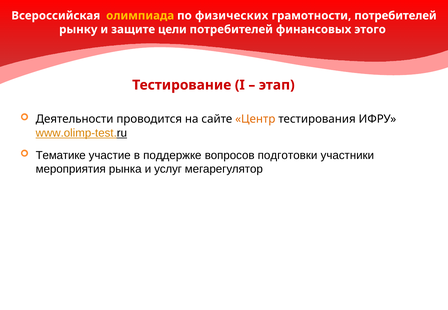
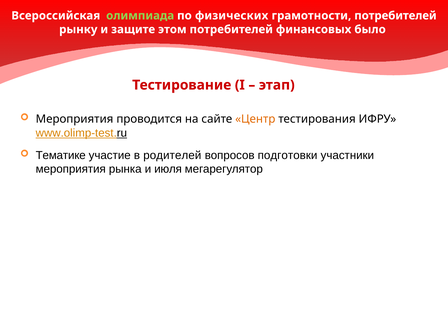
олимпиада colour: yellow -> light green
цели: цели -> этом
этого: этого -> было
Деятельности at (75, 119): Деятельности -> Мероприятия
поддержке: поддержке -> родителей
услуг: услуг -> июля
